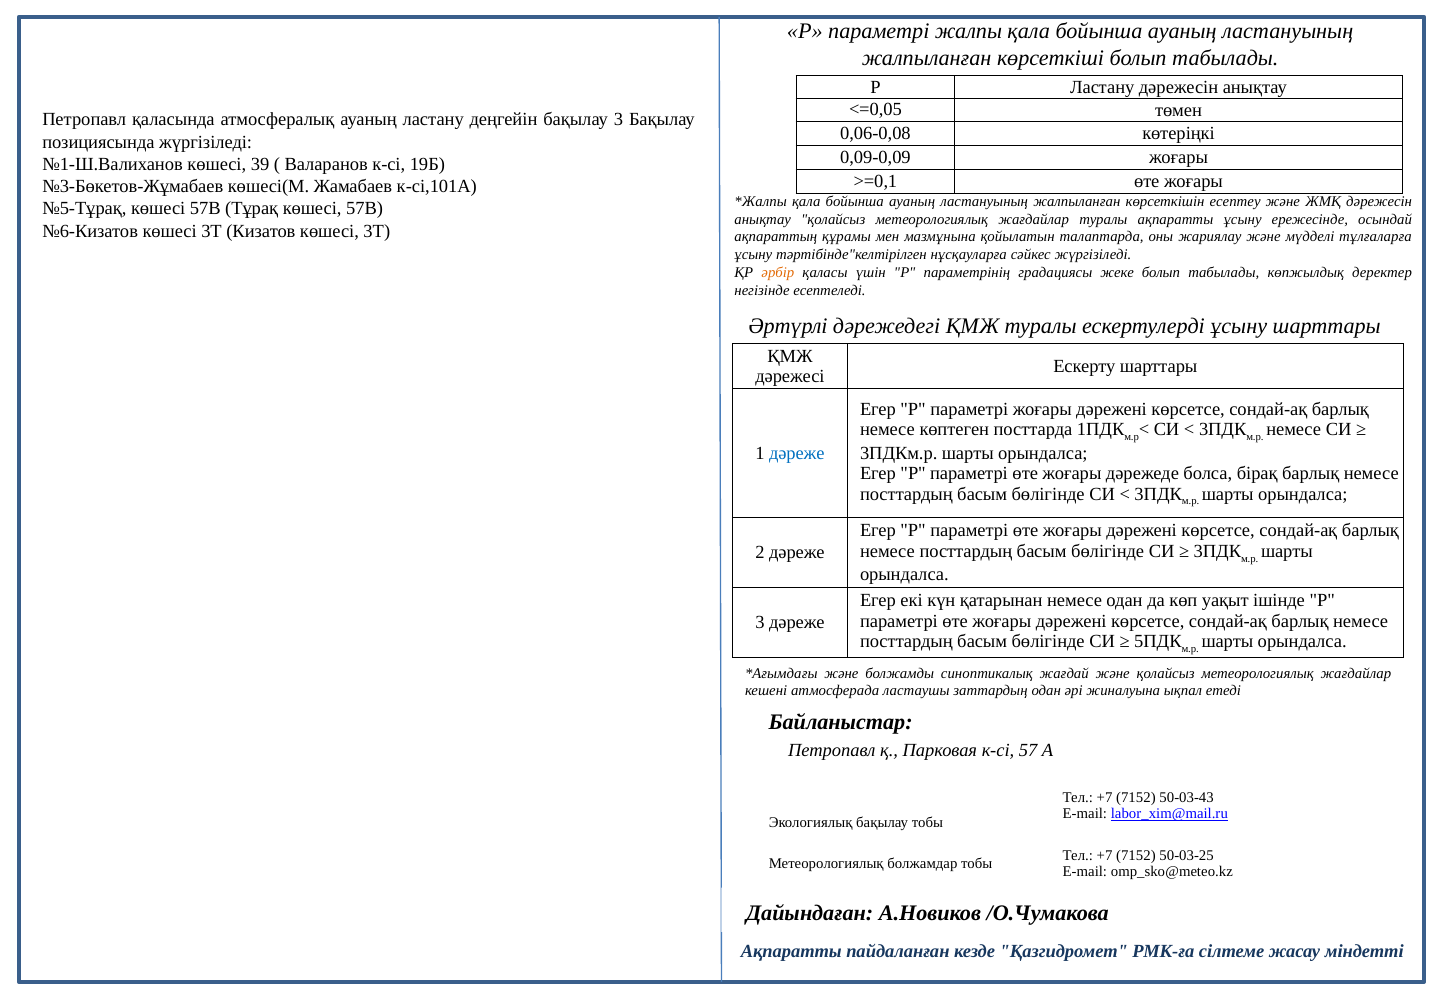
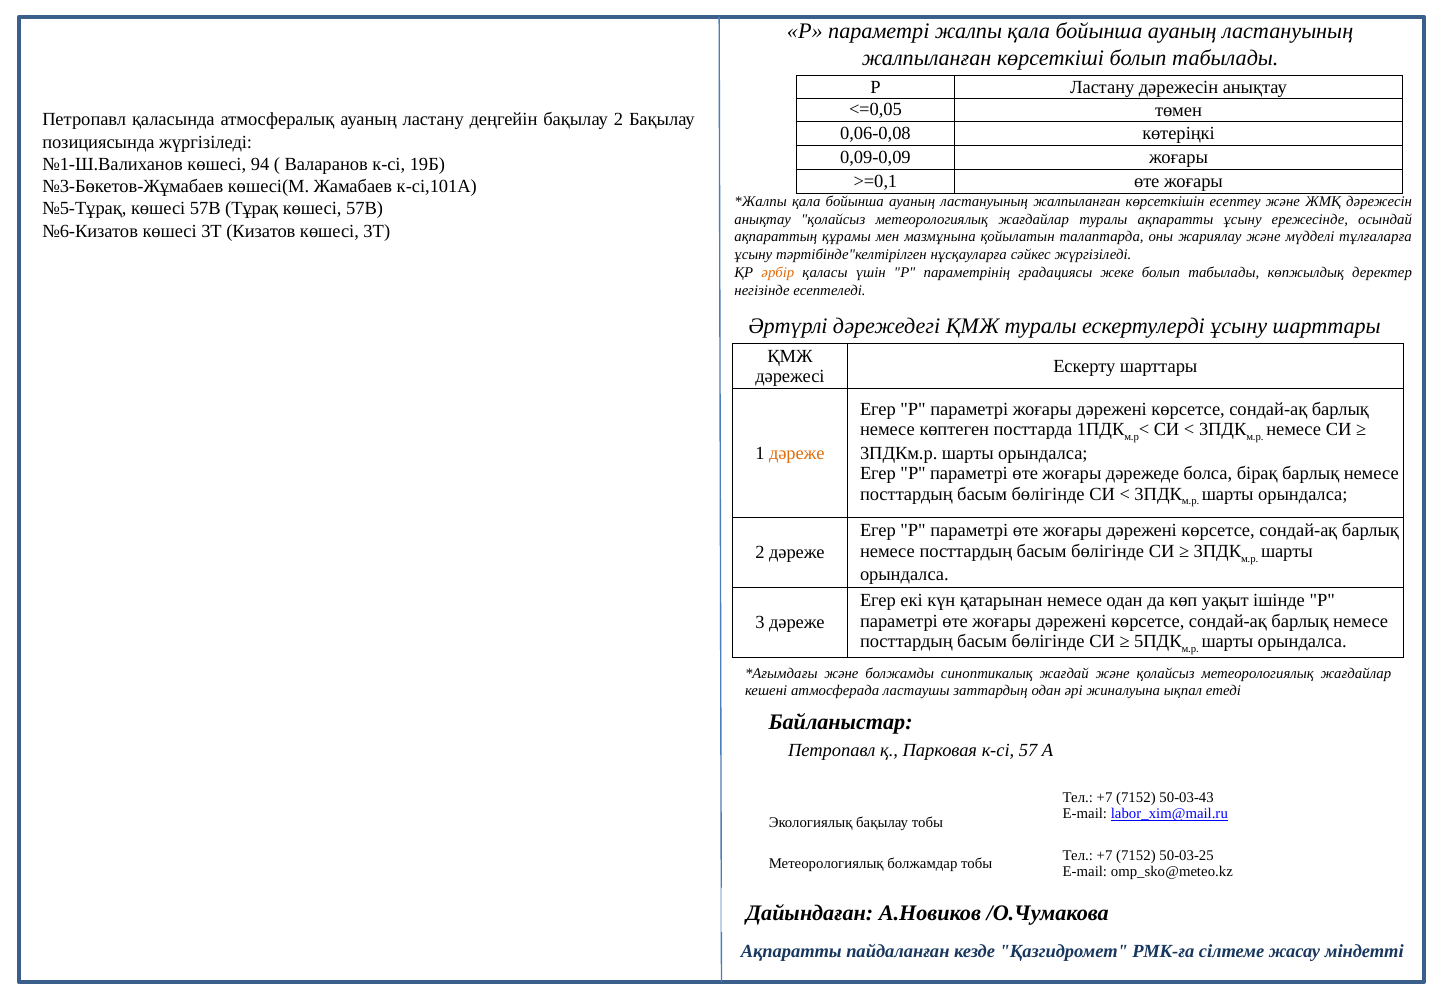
бақылау 3: 3 -> 2
39: 39 -> 94
дәреже at (797, 453) colour: blue -> orange
